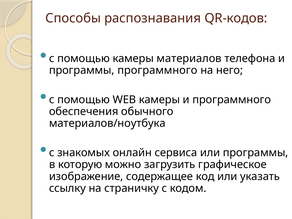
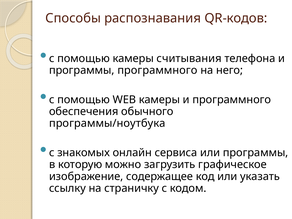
материалов: материалов -> считывания
материалов/ноутбука: материалов/ноутбука -> программы/ноутбука
